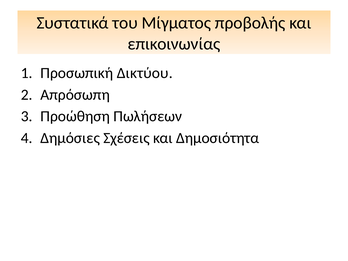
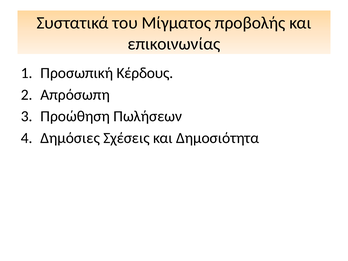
Δικτύου: Δικτύου -> Κέρδους
